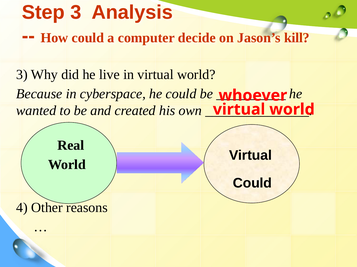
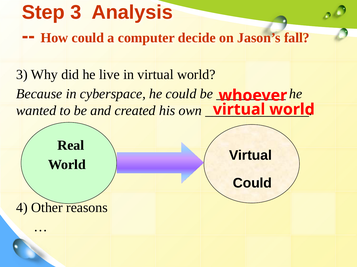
kill: kill -> fall
